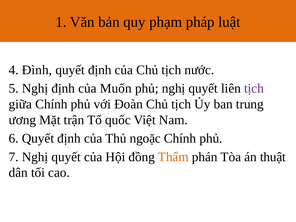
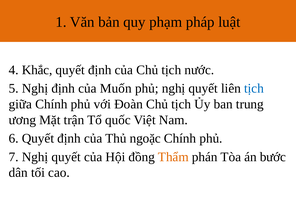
Đình: Đình -> Khắc
tịch at (254, 88) colour: purple -> blue
thuật: thuật -> bước
